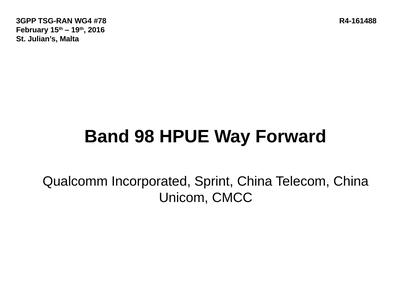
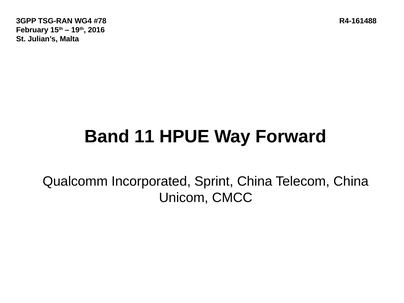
98: 98 -> 11
